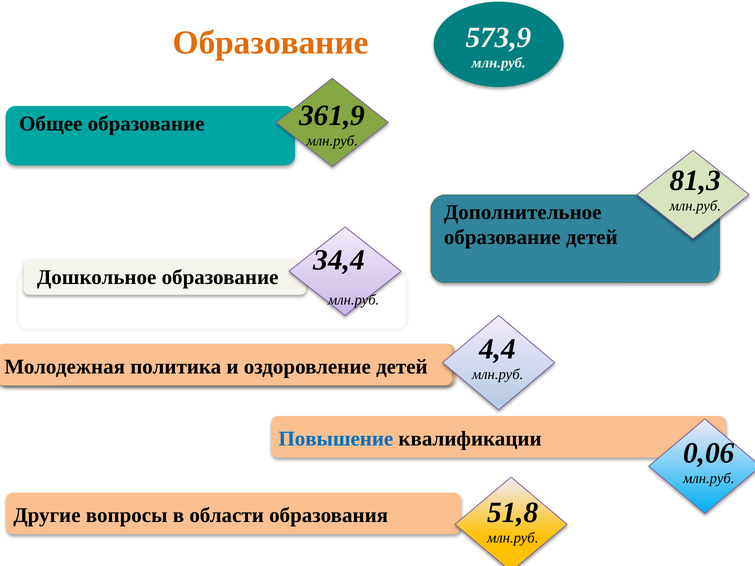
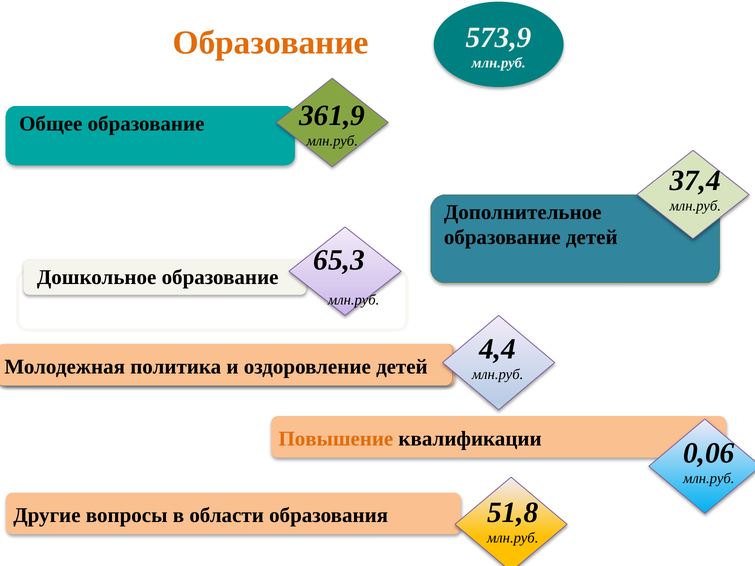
81,3: 81,3 -> 37,4
34,4: 34,4 -> 65,3
Повышение colour: blue -> orange
